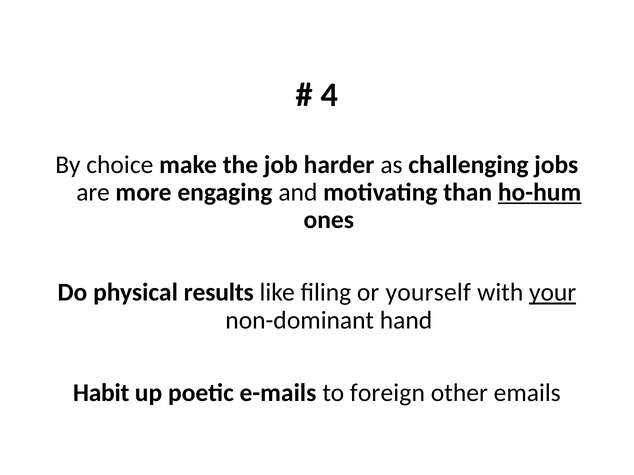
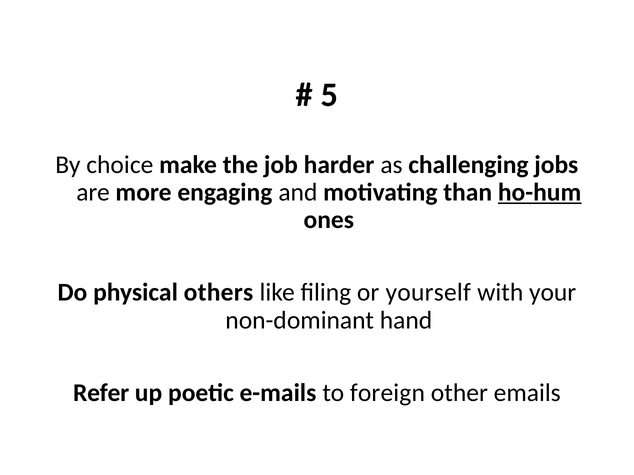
4: 4 -> 5
results: results -> others
your underline: present -> none
Habit: Habit -> Refer
